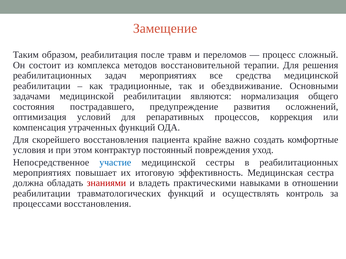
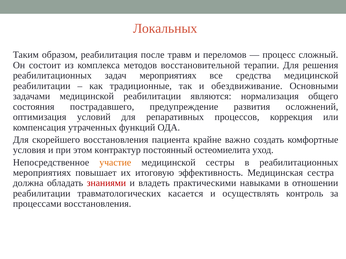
Замещение: Замещение -> Локальных
повреждения: повреждения -> остеомиелита
участие colour: blue -> orange
травматологических функций: функций -> касается
